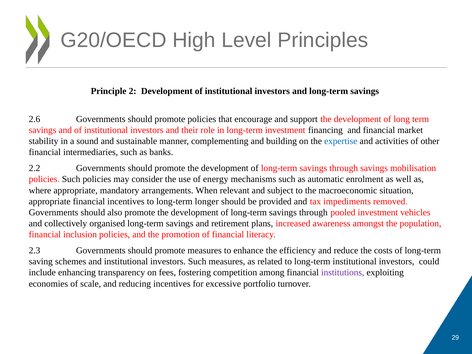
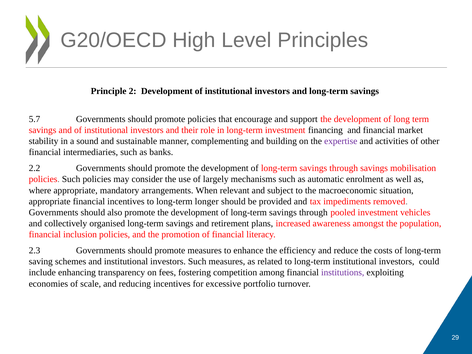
2.6: 2.6 -> 5.7
expertise colour: blue -> purple
energy: energy -> largely
